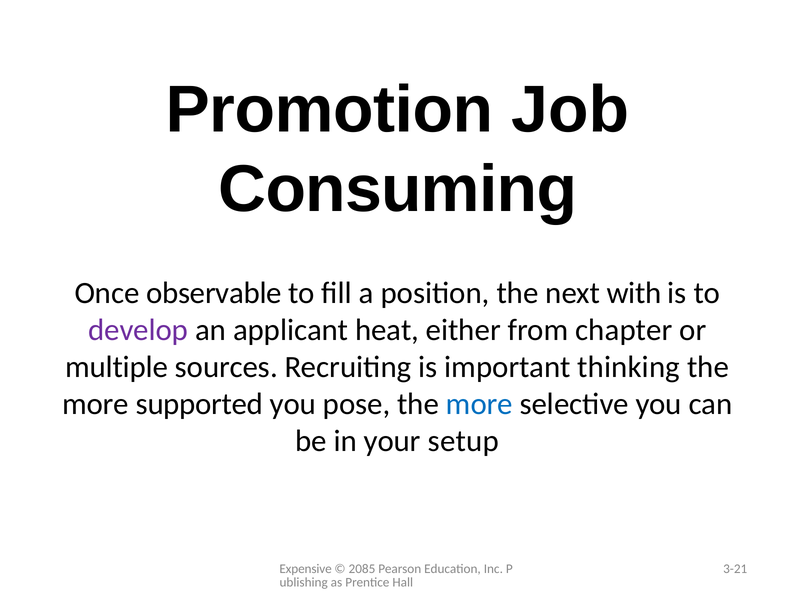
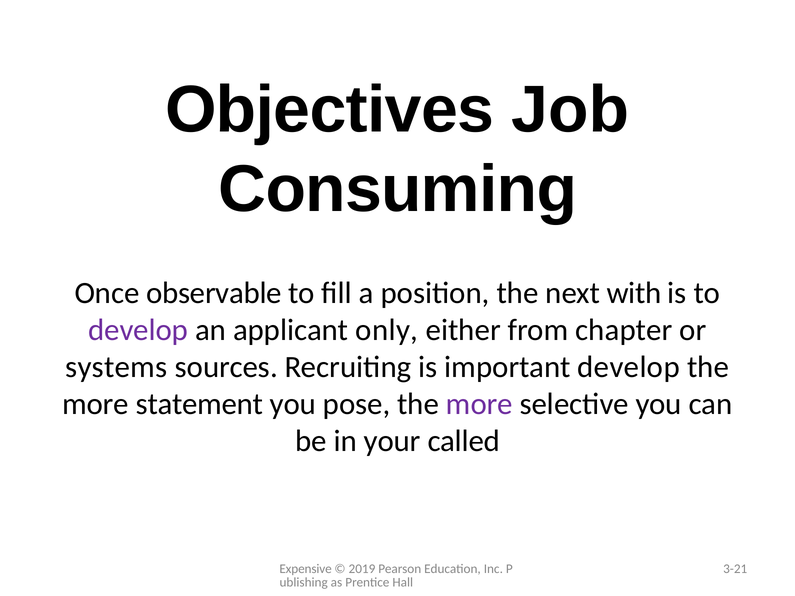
Promotion: Promotion -> Objectives
heat: heat -> only
multiple: multiple -> systems
important thinking: thinking -> develop
supported: supported -> statement
more at (479, 404) colour: blue -> purple
setup: setup -> called
2085: 2085 -> 2019
